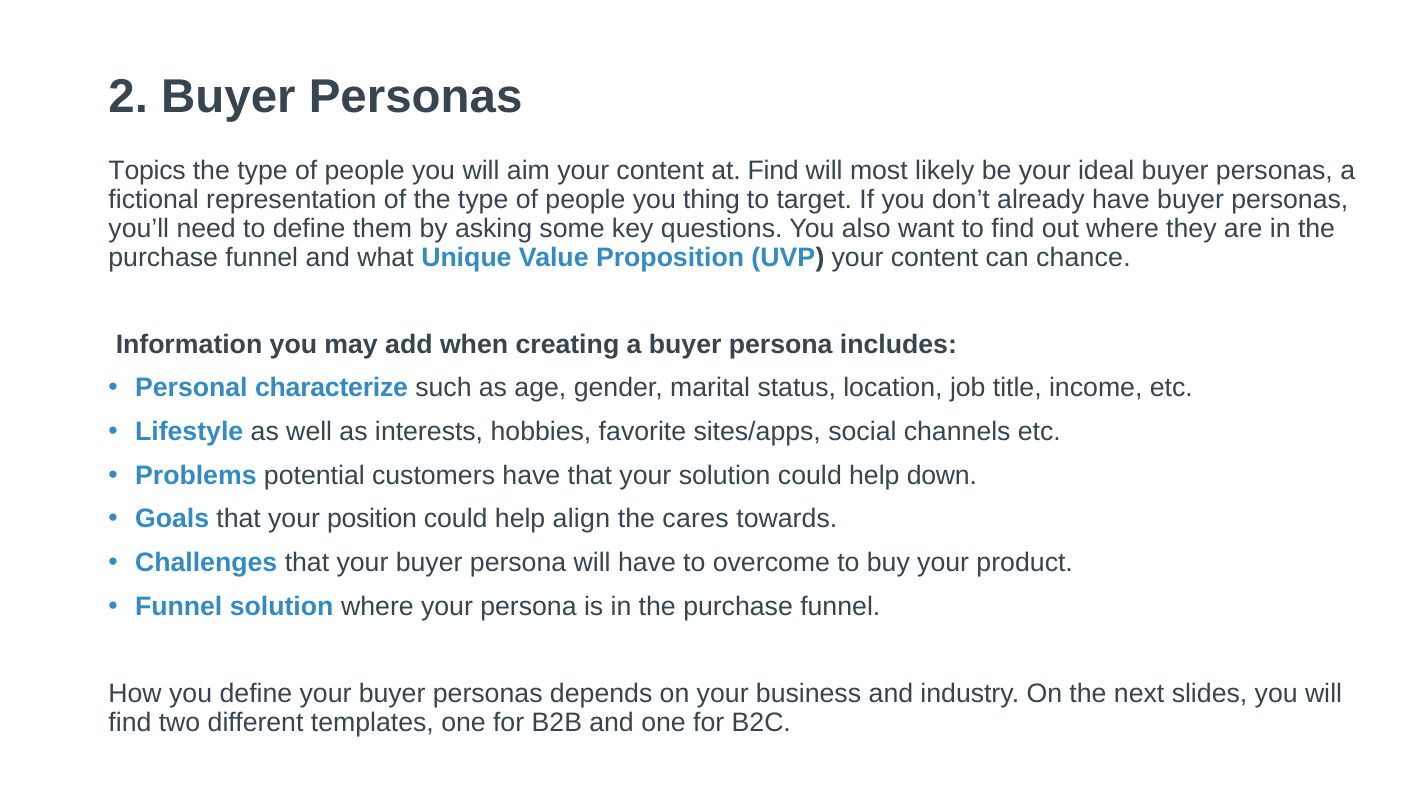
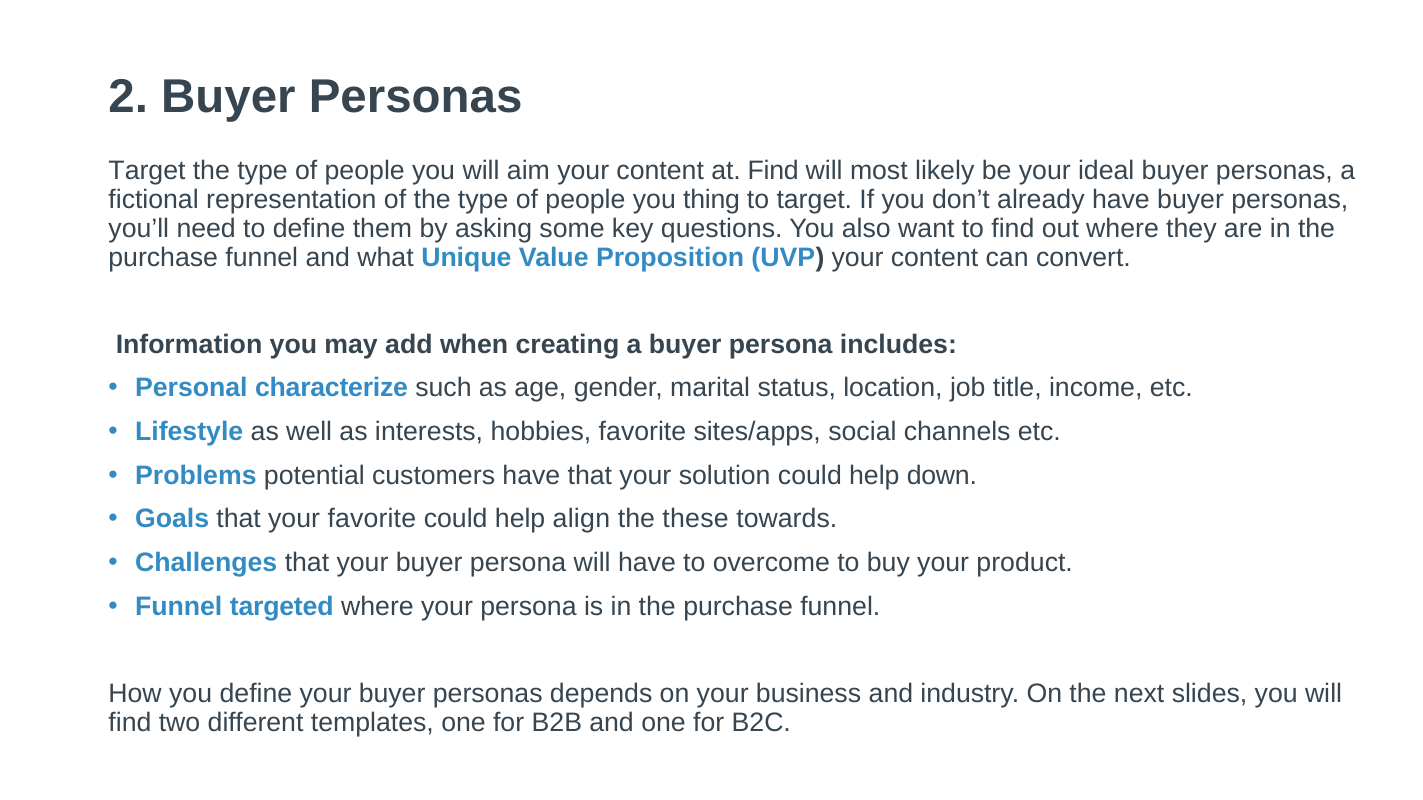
Topics at (147, 171): Topics -> Target
chance: chance -> convert
your position: position -> favorite
cares: cares -> these
Funnel solution: solution -> targeted
